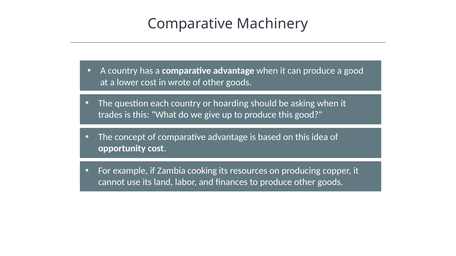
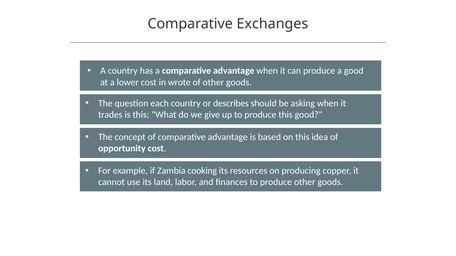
Machinery: Machinery -> Exchanges
hoarding: hoarding -> describes
